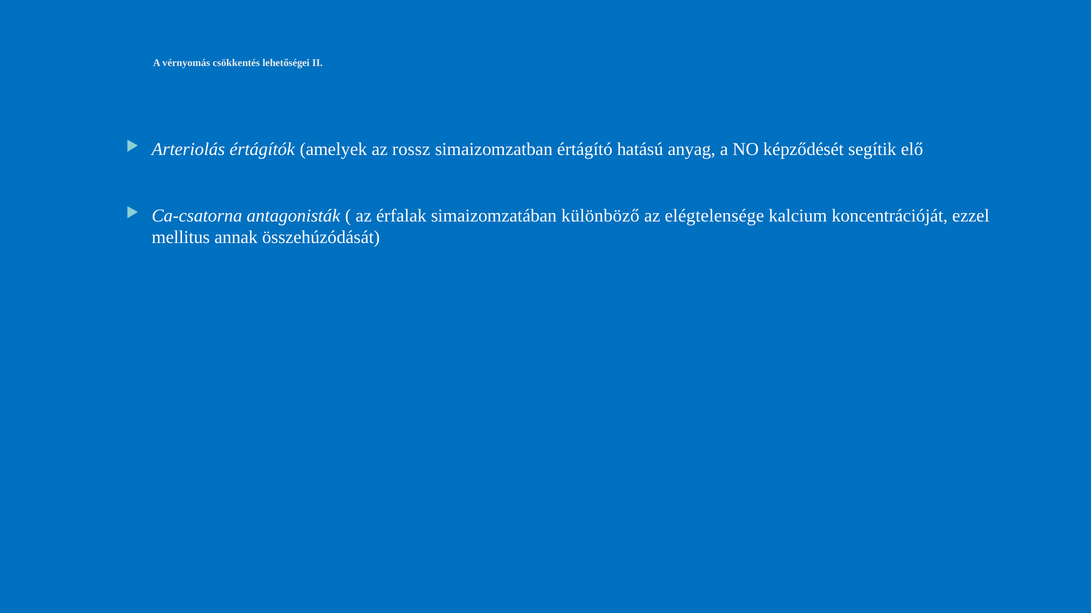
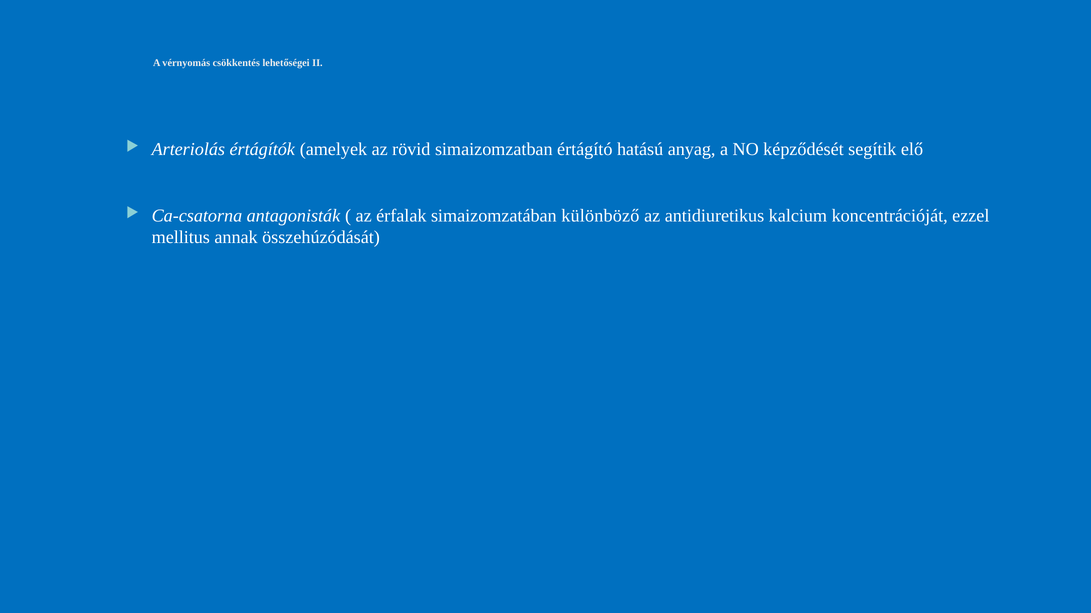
rossz: rossz -> rövid
elégtelensége: elégtelensége -> antidiuretikus
